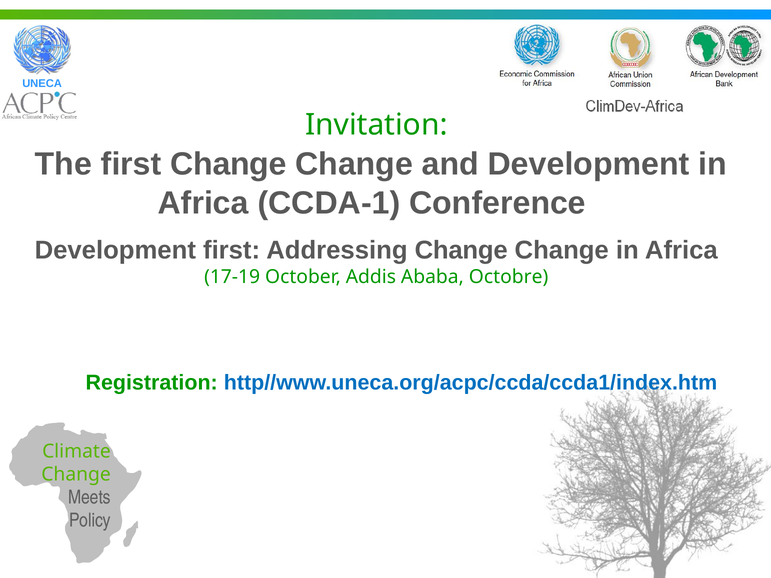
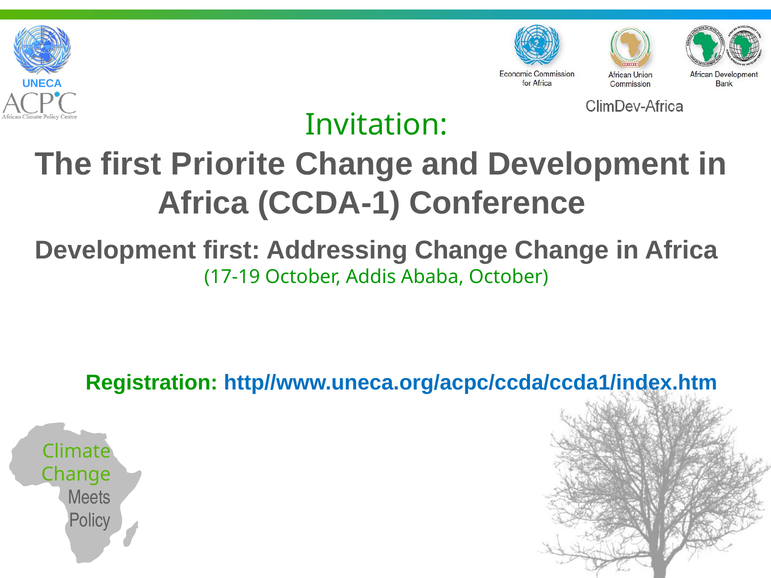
first Change: Change -> Priorite
Ababa Octobre: Octobre -> October
